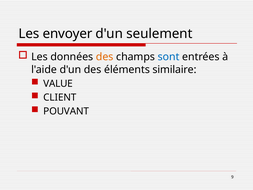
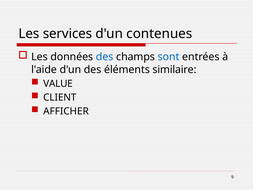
envoyer: envoyer -> services
seulement: seulement -> contenues
des at (105, 57) colour: orange -> blue
POUVANT: POUVANT -> AFFICHER
